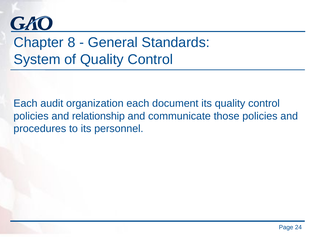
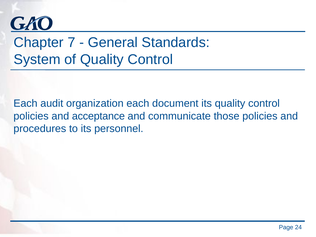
8: 8 -> 7
relationship: relationship -> acceptance
